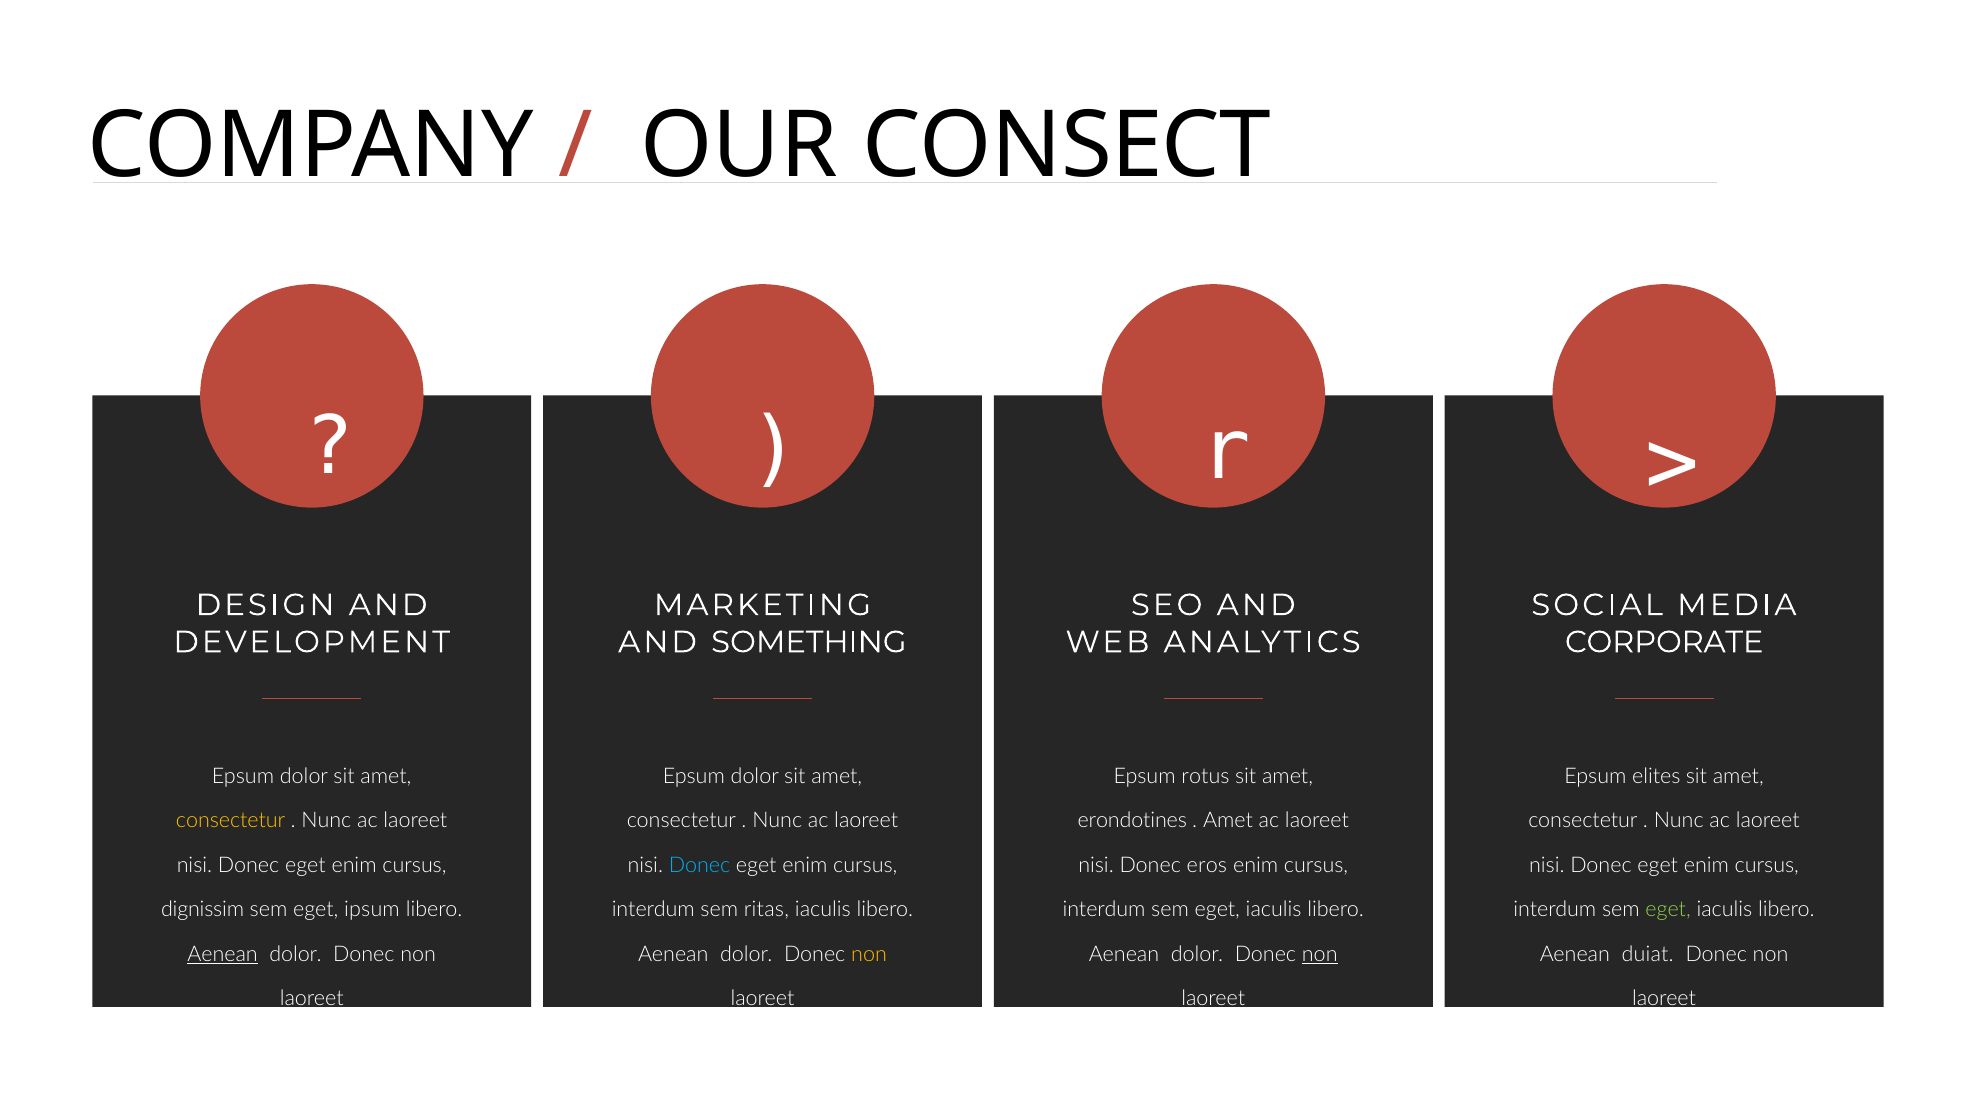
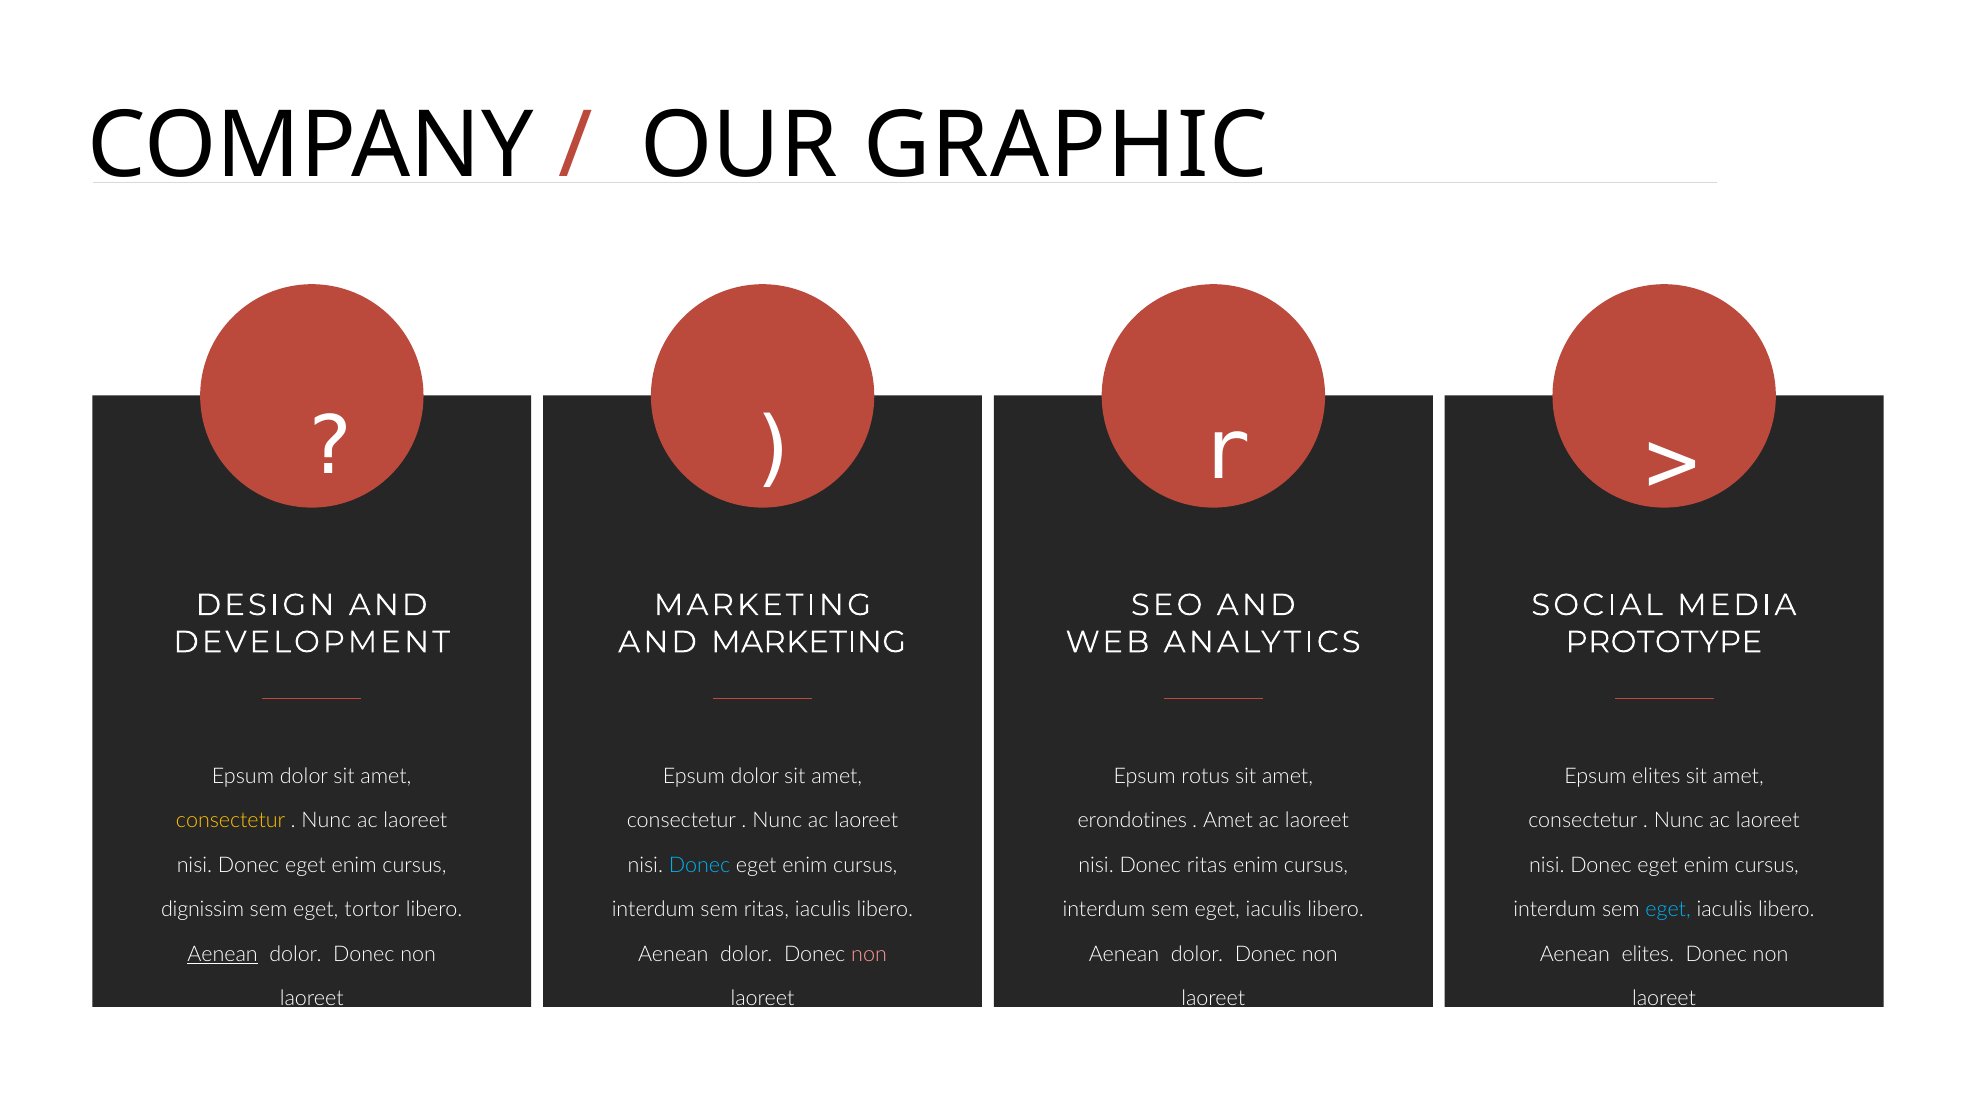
CONSECT: CONSECT -> GRAPHIC
AND SOMETHING: SOMETHING -> MARKETING
CORPORATE: CORPORATE -> PROTOTYPE
Donec eros: eros -> ritas
ipsum: ipsum -> tortor
eget at (1668, 909) colour: light green -> light blue
non at (869, 954) colour: yellow -> pink
non at (1320, 954) underline: present -> none
Aenean duiat: duiat -> elites
